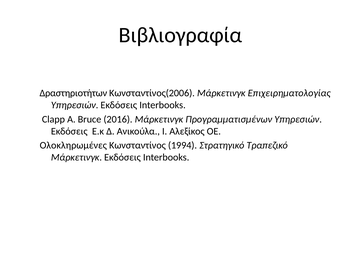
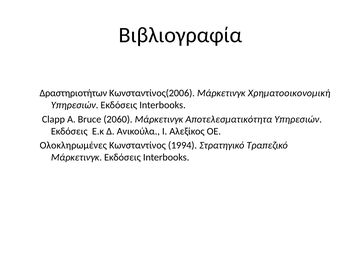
Επιχειρηματολογίας: Επιχειρηματολογίας -> Χρηματοοικονομική
2016: 2016 -> 2060
Προγραμματισμένων: Προγραμματισμένων -> Αποτελεσματικότητα
